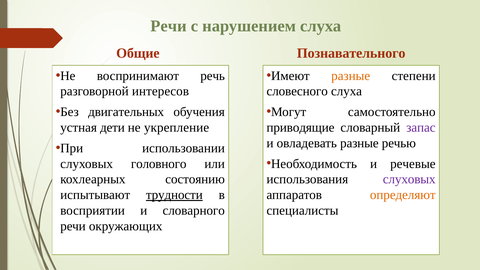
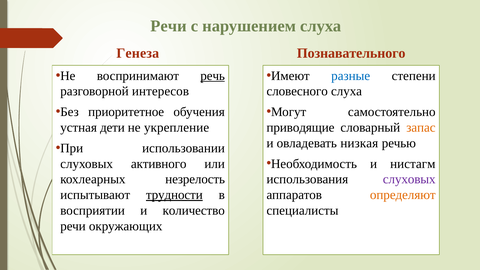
Общие: Общие -> Генеза
речь underline: none -> present
разные at (351, 76) colour: orange -> blue
двигательных: двигательных -> приоритетное
запас colour: purple -> orange
овладевать разные: разные -> низкая
речевые: речевые -> нистагм
головного: головного -> активного
состоянию: состоянию -> незрелость
словарного: словарного -> количество
